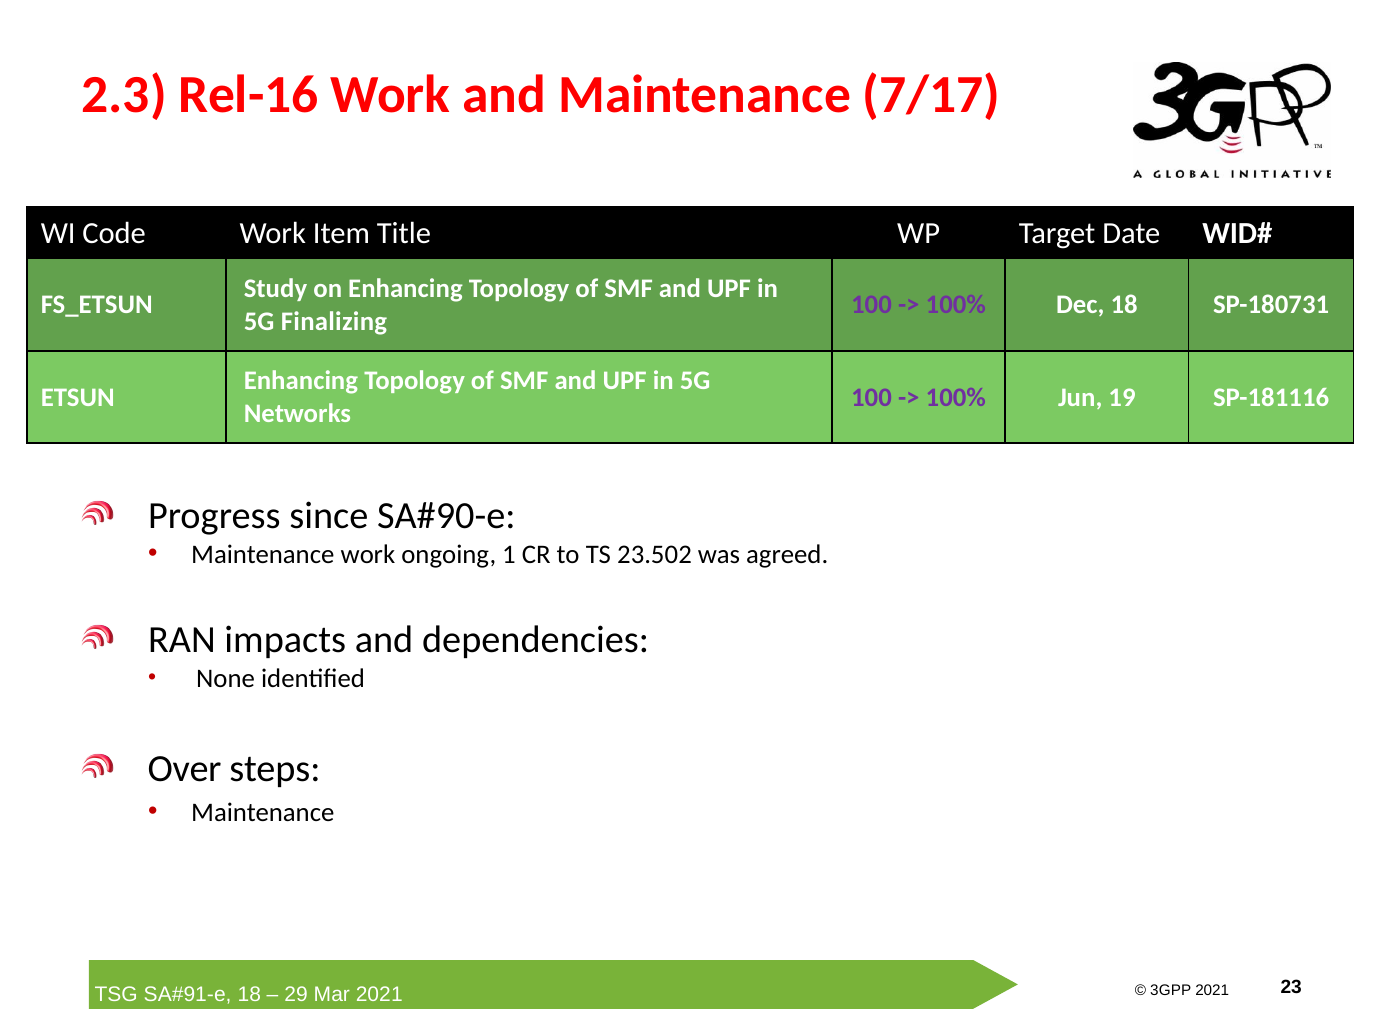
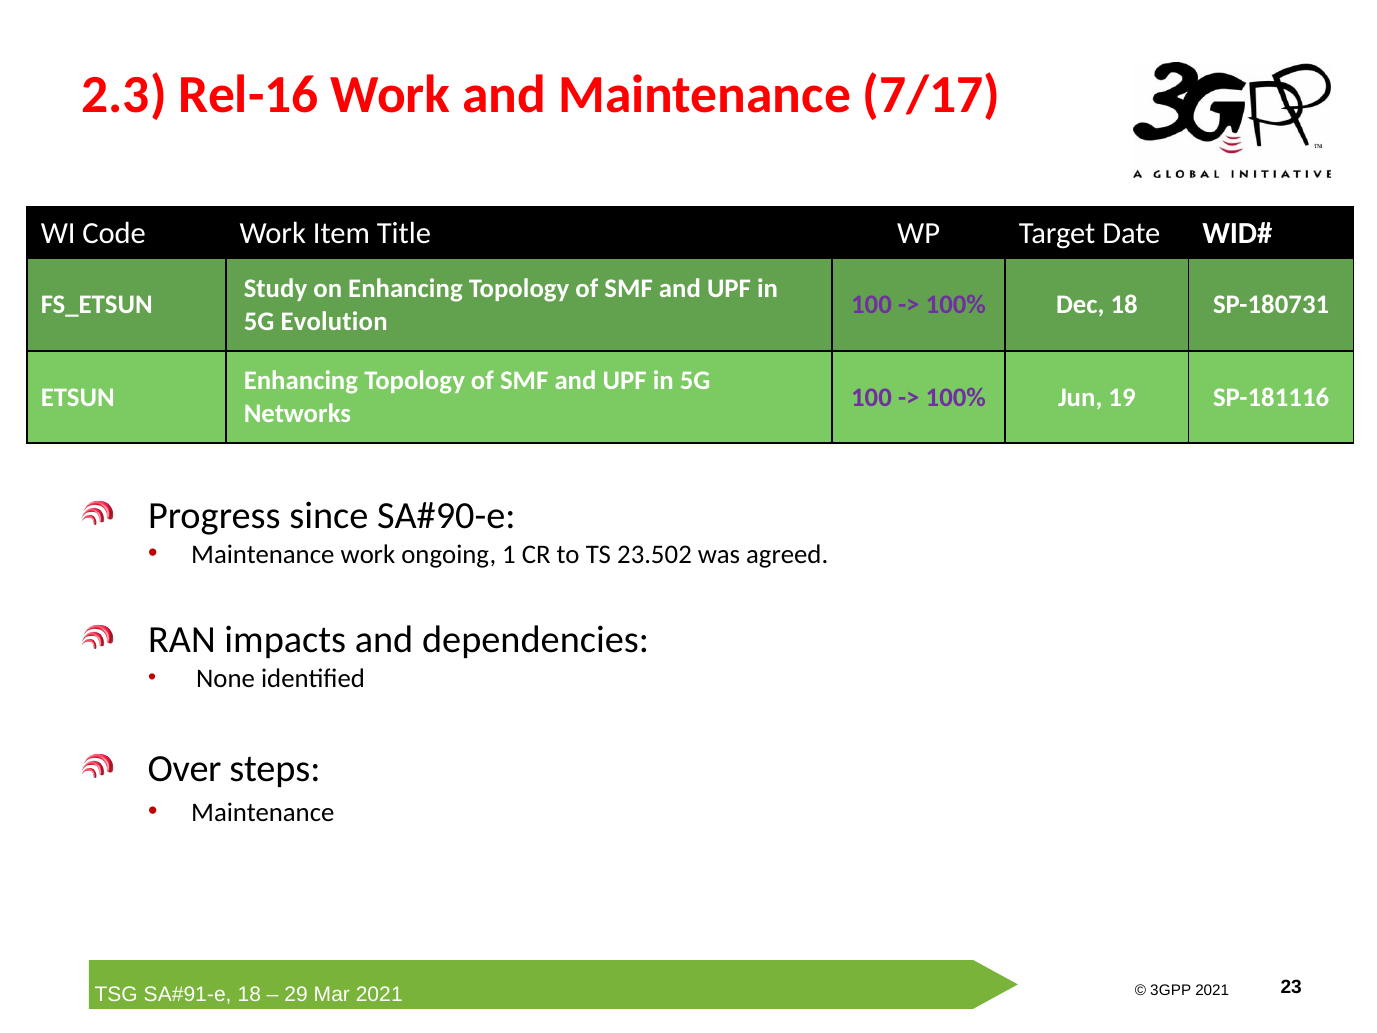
Finalizing: Finalizing -> Evolution
